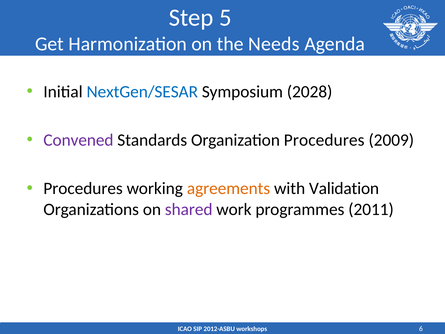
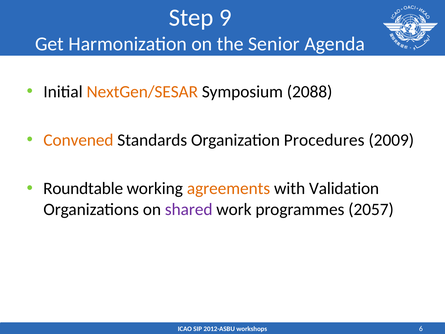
5: 5 -> 9
Needs: Needs -> Senior
NextGen/SESAR colour: blue -> orange
2028: 2028 -> 2088
Convened colour: purple -> orange
Procedures at (83, 188): Procedures -> Roundtable
2011: 2011 -> 2057
